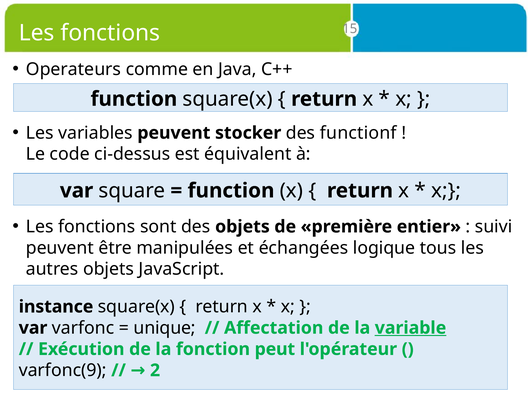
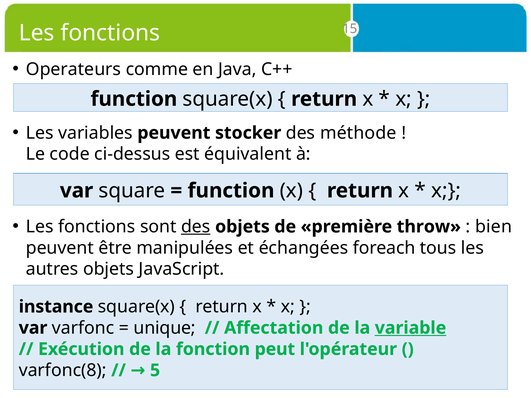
functionf: functionf -> méthode
des at (196, 227) underline: none -> present
entier: entier -> throw
suivi: suivi -> bien
logique: logique -> foreach
varfonc(9: varfonc(9 -> varfonc(8
2: 2 -> 5
